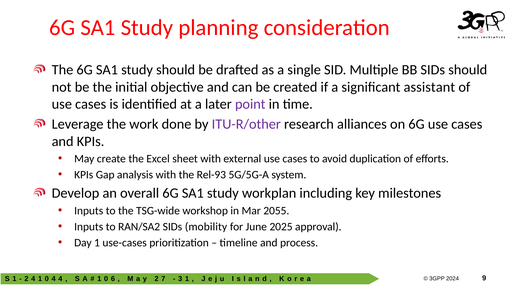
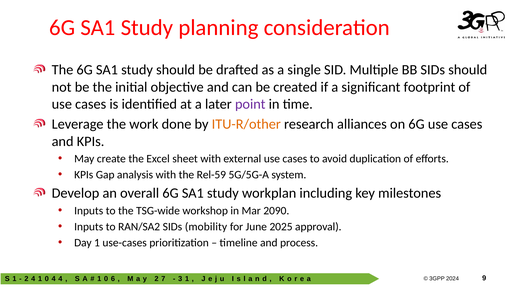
assistant: assistant -> footprint
ITU-R/other colour: purple -> orange
Rel-93: Rel-93 -> Rel-59
2055: 2055 -> 2090
